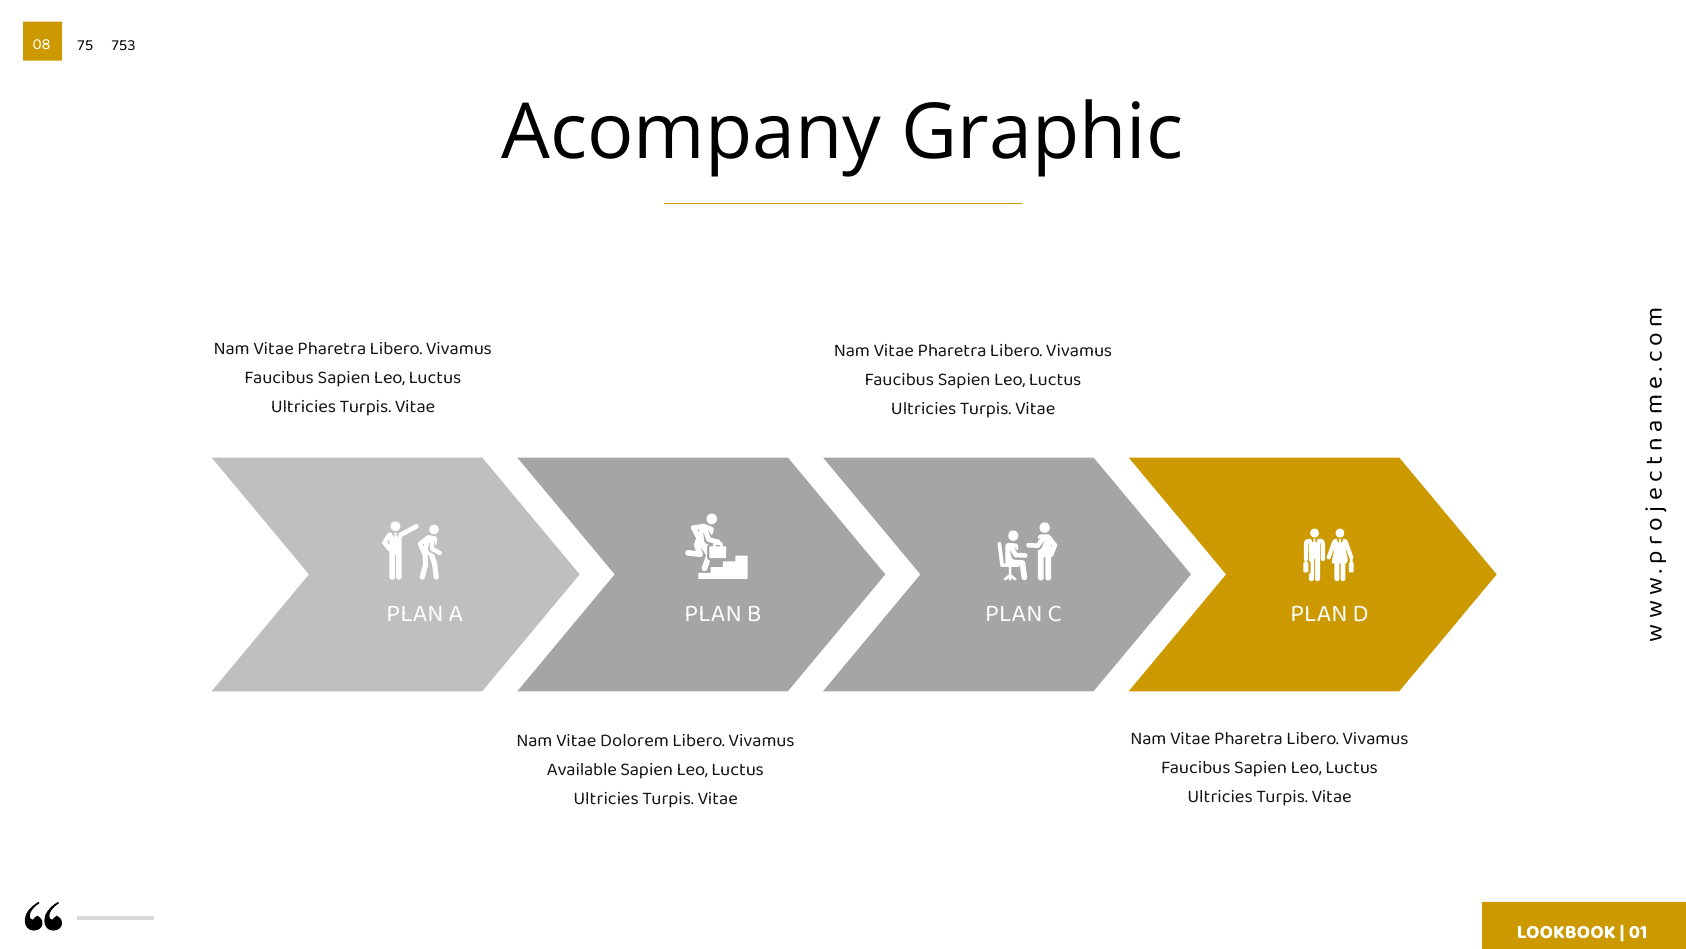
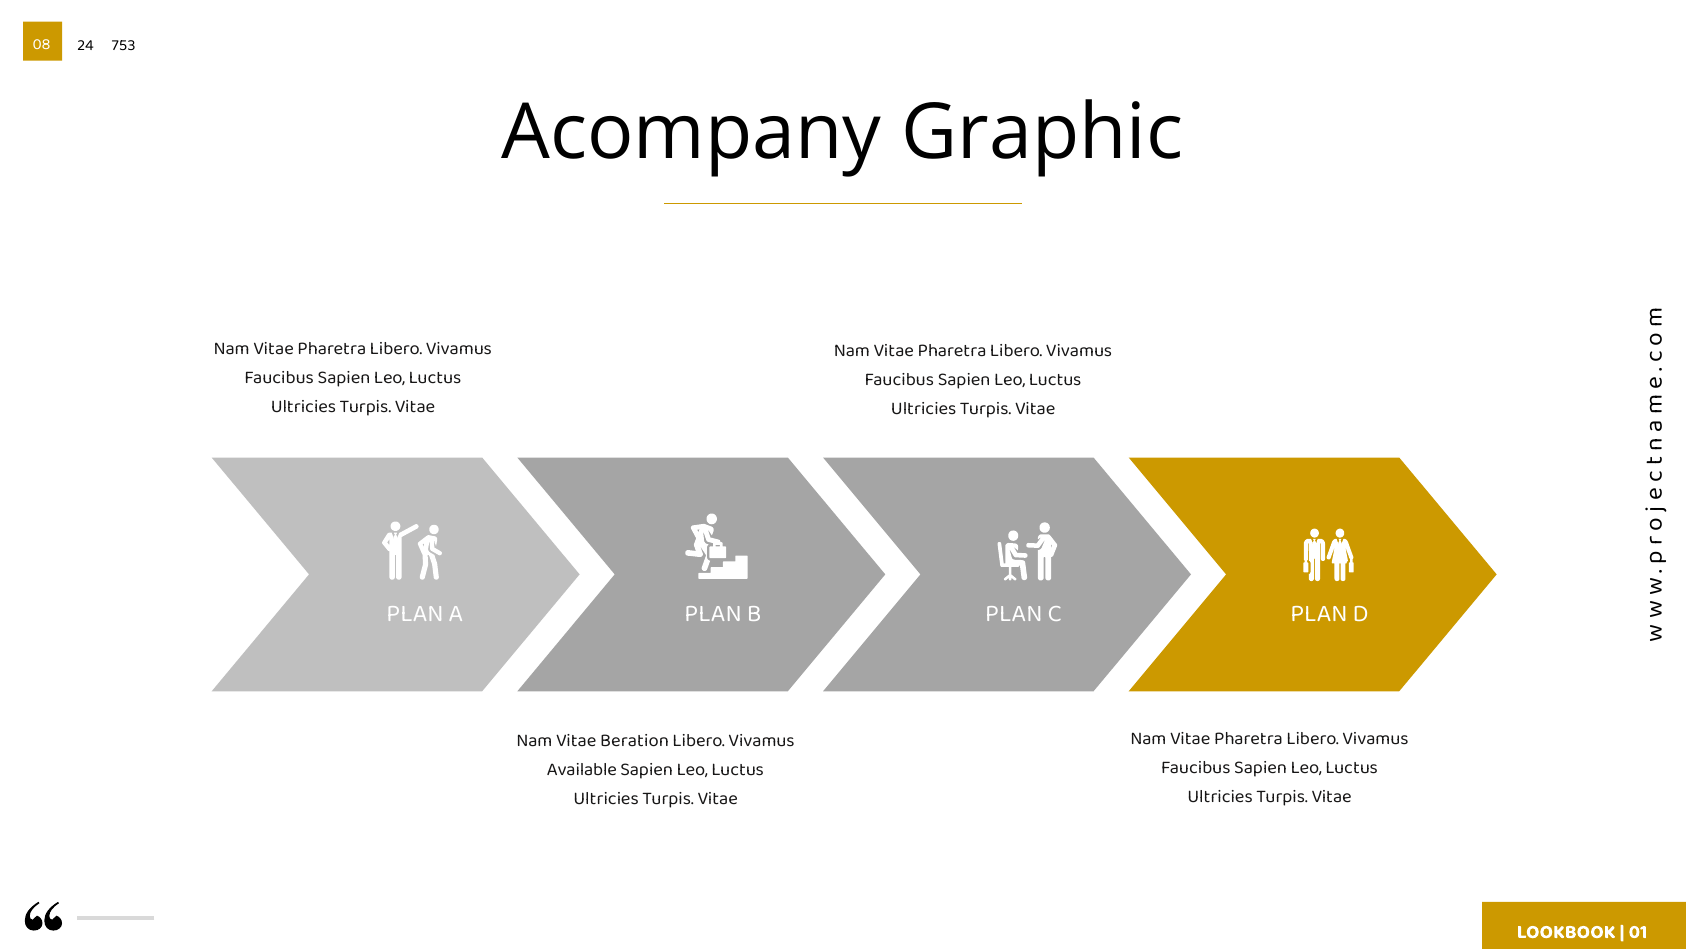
75: 75 -> 24
Dolorem: Dolorem -> Beration
